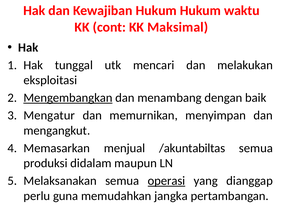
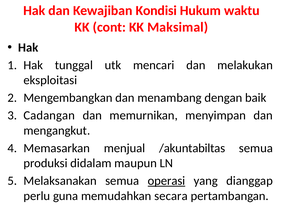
Kewajiban Hukum: Hukum -> Kondisi
Mengembangkan underline: present -> none
Mengatur: Mengatur -> Cadangan
jangka: jangka -> secara
